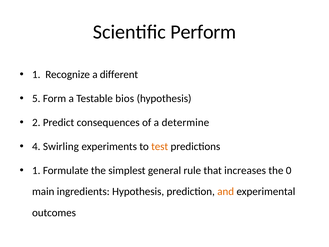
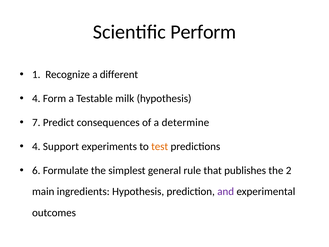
5 at (36, 98): 5 -> 4
bios: bios -> milk
2: 2 -> 7
Swirling: Swirling -> Support
1 at (36, 170): 1 -> 6
increases: increases -> publishes
0: 0 -> 2
and colour: orange -> purple
